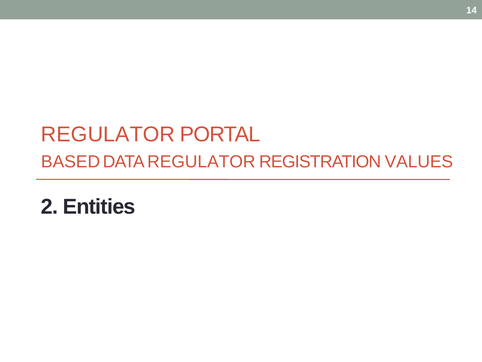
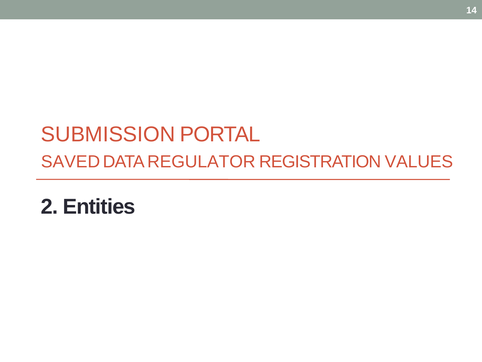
REGULATOR at (108, 134): REGULATOR -> SUBMISSION
BASED: BASED -> SAVED
